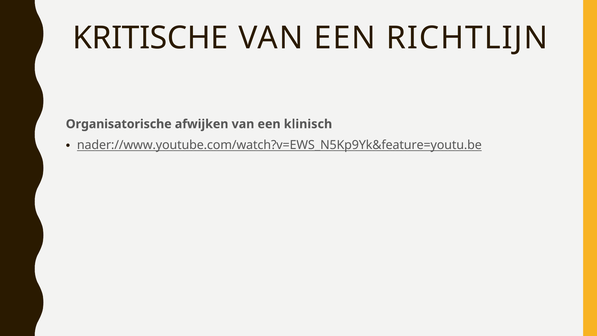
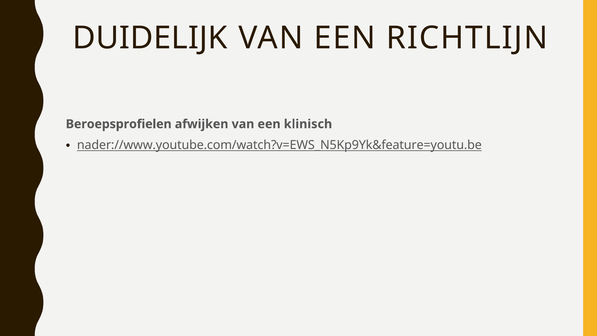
KRITISCHE: KRITISCHE -> DUIDELIJK
Organisatorische: Organisatorische -> Beroepsprofielen
